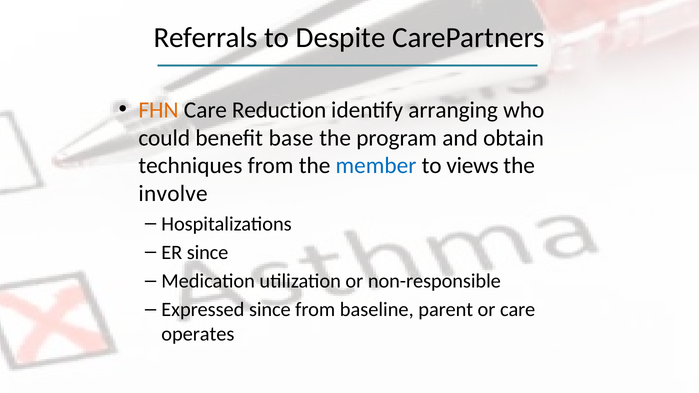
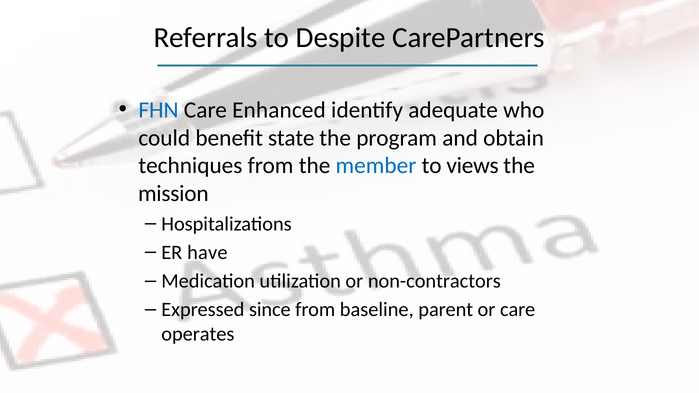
FHN colour: orange -> blue
Reduction: Reduction -> Enhanced
arranging: arranging -> adequate
base: base -> state
involve: involve -> mission
ER since: since -> have
non-responsible: non-responsible -> non-contractors
